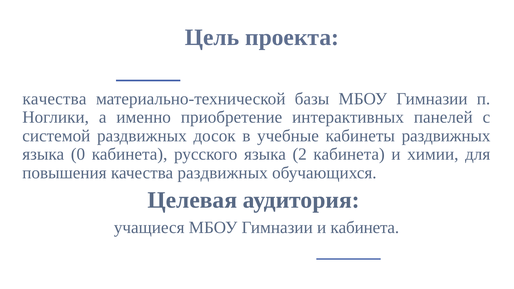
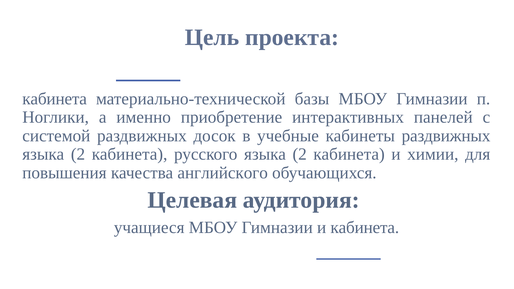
качества at (54, 99): качества -> кабинета
0 at (78, 154): 0 -> 2
качества раздвижных: раздвижных -> английского
